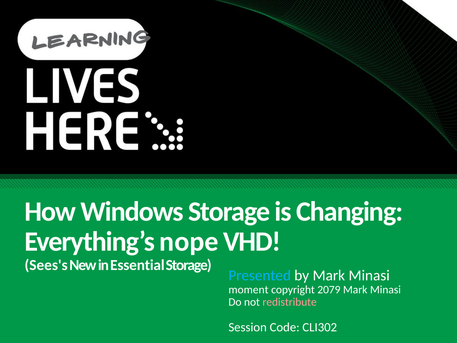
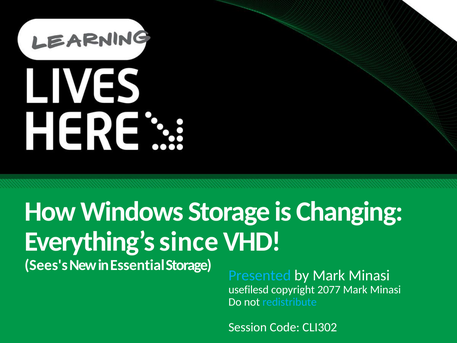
nope: nope -> since
moment: moment -> usefilesd
2079: 2079 -> 2077
redistribute colour: pink -> light blue
